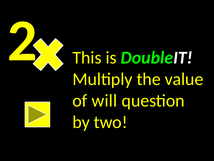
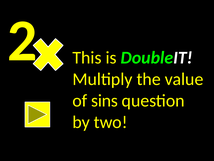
will: will -> sins
